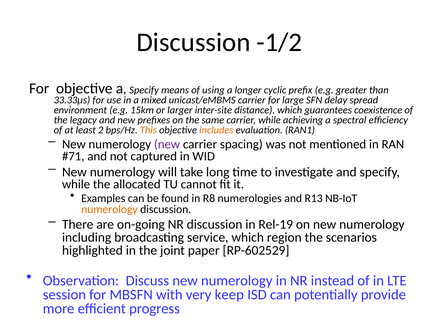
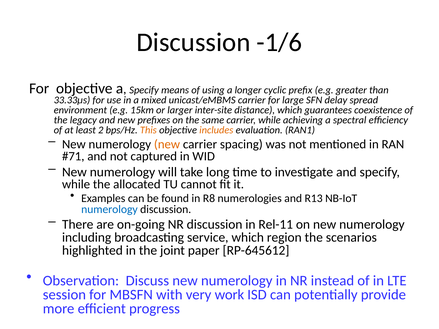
-1/2: -1/2 -> -1/6
new at (167, 144) colour: purple -> orange
numerology at (109, 210) colour: orange -> blue
Rel-19: Rel-19 -> Rel-11
RP-602529: RP-602529 -> RP-645612
keep: keep -> work
